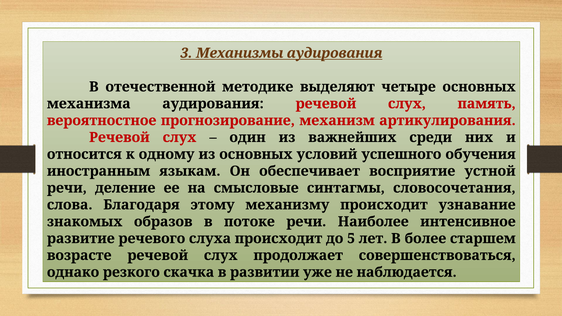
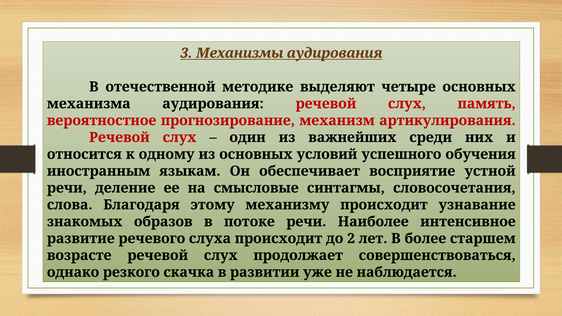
5: 5 -> 2
